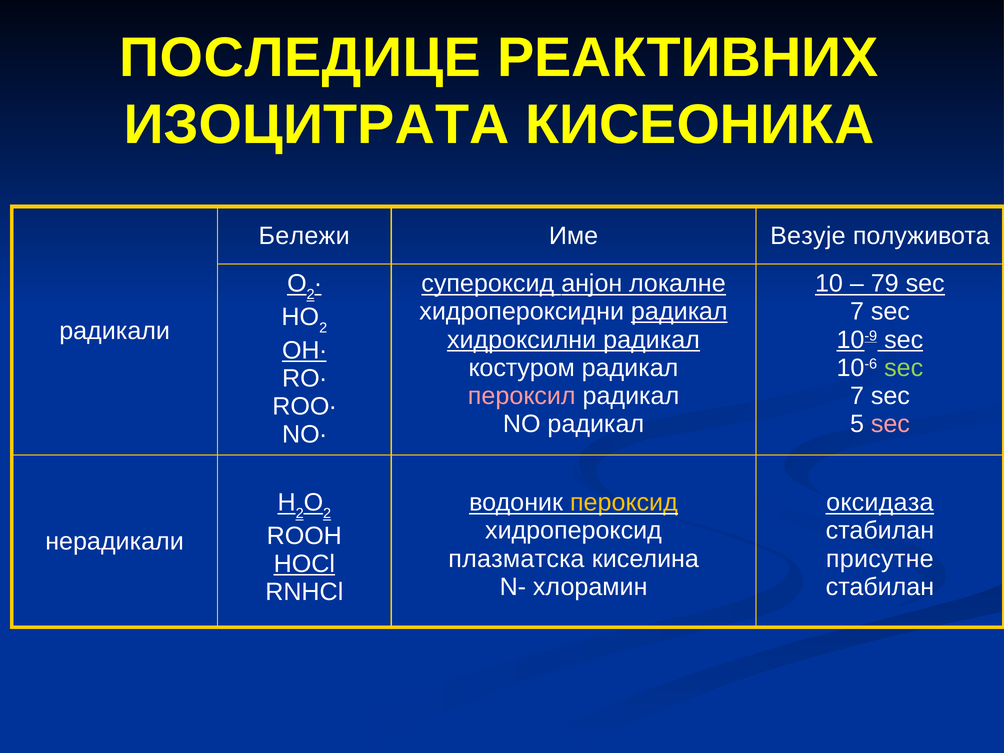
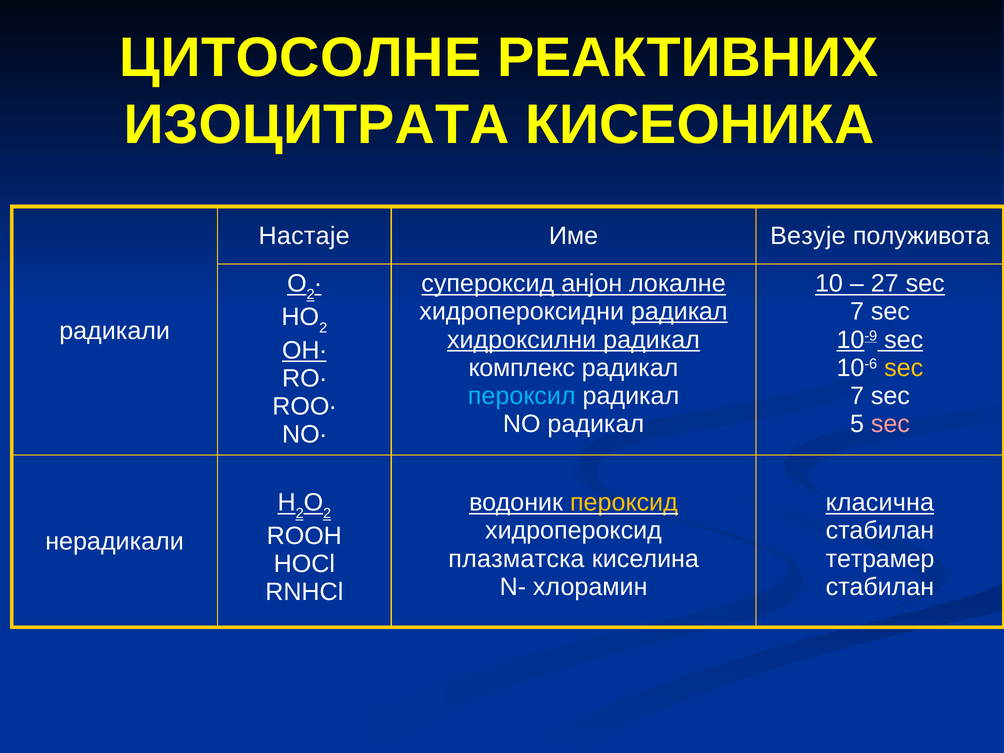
ПОСЛЕДИЦЕ: ПОСЛЕДИЦЕ -> ЦИТОСОЛНЕ
Бележи: Бележи -> Настаје
79: 79 -> 27
костуром: костуром -> комплекс
sec at (904, 368) colour: light green -> yellow
пероксил colour: pink -> light blue
оксидаза: оксидаза -> класична
присутне: присутне -> тетрамер
HOCl underline: present -> none
